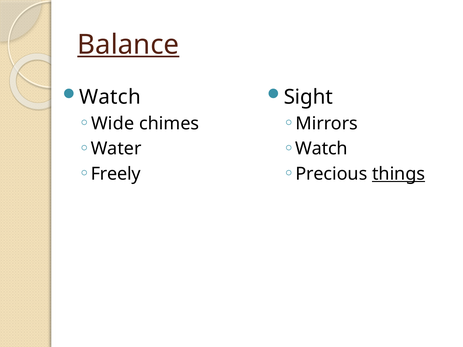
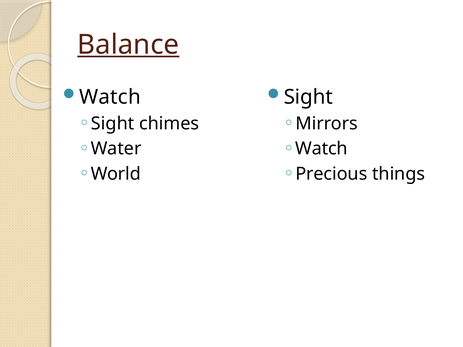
Wide at (113, 124): Wide -> Sight
Freely: Freely -> World
things underline: present -> none
